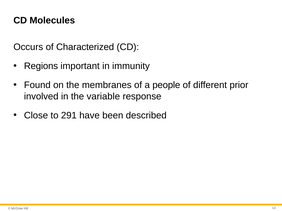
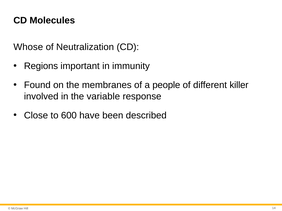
Occurs: Occurs -> Whose
Characterized: Characterized -> Neutralization
prior: prior -> killer
291: 291 -> 600
